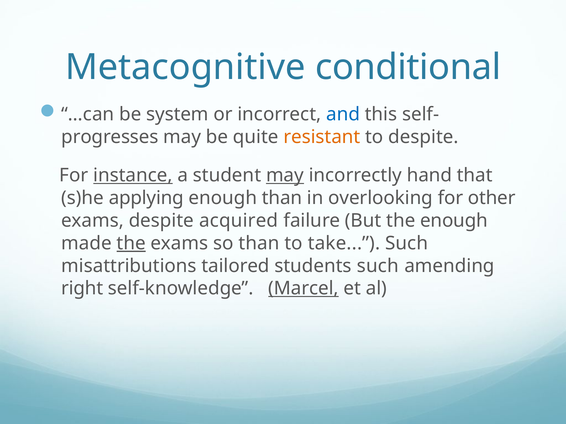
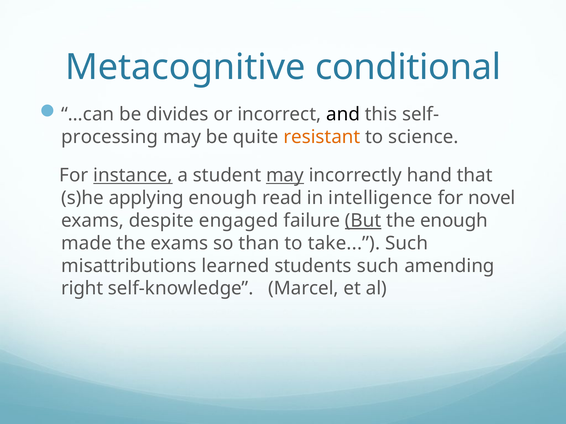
system: system -> divides
and colour: blue -> black
progresses: progresses -> processing
to despite: despite -> science
enough than: than -> read
overlooking: overlooking -> intelligence
other: other -> novel
acquired: acquired -> engaged
But underline: none -> present
the at (131, 243) underline: present -> none
tailored: tailored -> learned
Marcel underline: present -> none
